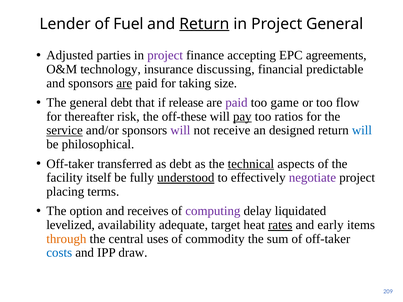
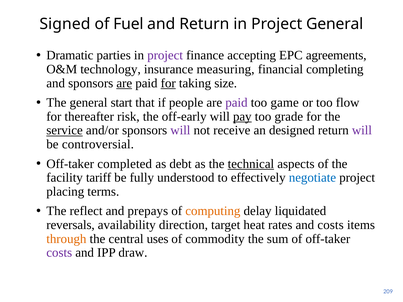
Lender: Lender -> Signed
Return at (204, 24) underline: present -> none
Adjusted: Adjusted -> Dramatic
discussing: discussing -> measuring
predictable: predictable -> completing
for at (168, 83) underline: none -> present
general debt: debt -> start
release: release -> people
off-these: off-these -> off-early
ratios: ratios -> grade
will at (362, 131) colour: blue -> purple
philosophical: philosophical -> controversial
transferred: transferred -> completed
itself: itself -> tariff
understood underline: present -> none
negotiate colour: purple -> blue
option: option -> reflect
receives: receives -> prepays
computing colour: purple -> orange
levelized: levelized -> reversals
adequate: adequate -> direction
rates underline: present -> none
and early: early -> costs
costs at (59, 253) colour: blue -> purple
